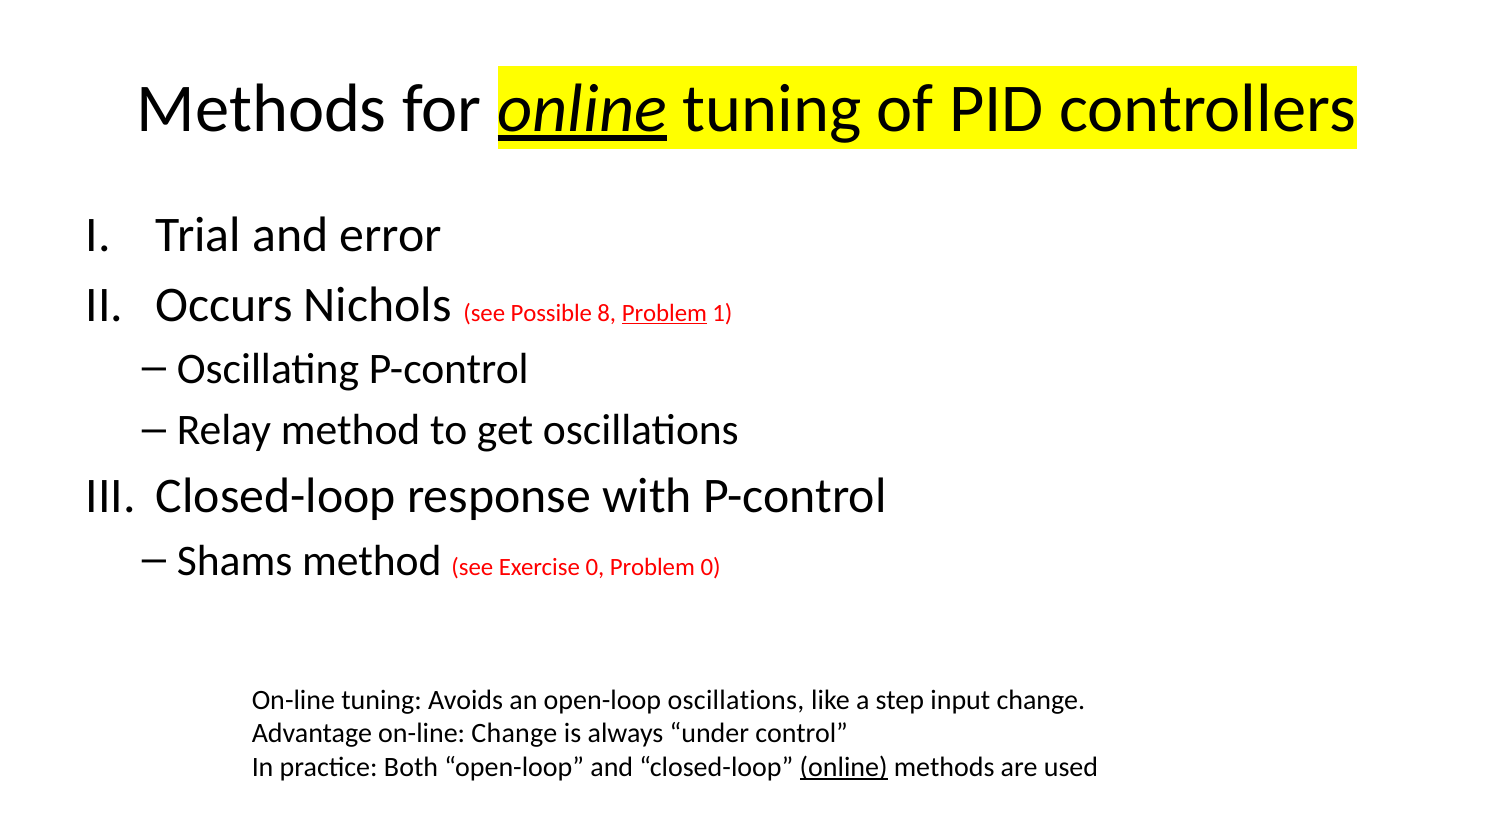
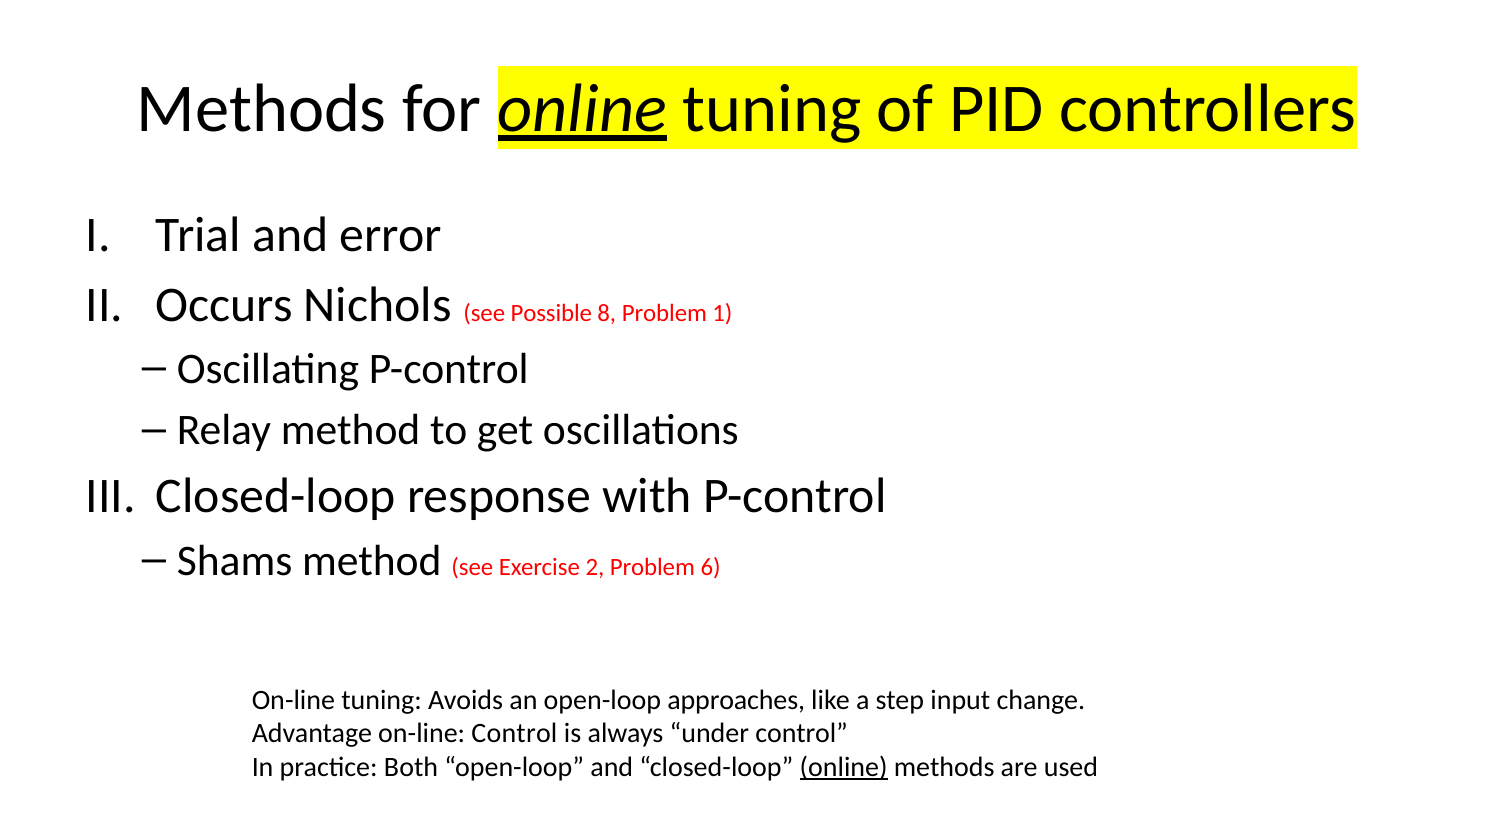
Problem at (664, 313) underline: present -> none
Exercise 0: 0 -> 2
Problem 0: 0 -> 6
open-loop oscillations: oscillations -> approaches
on-line Change: Change -> Control
